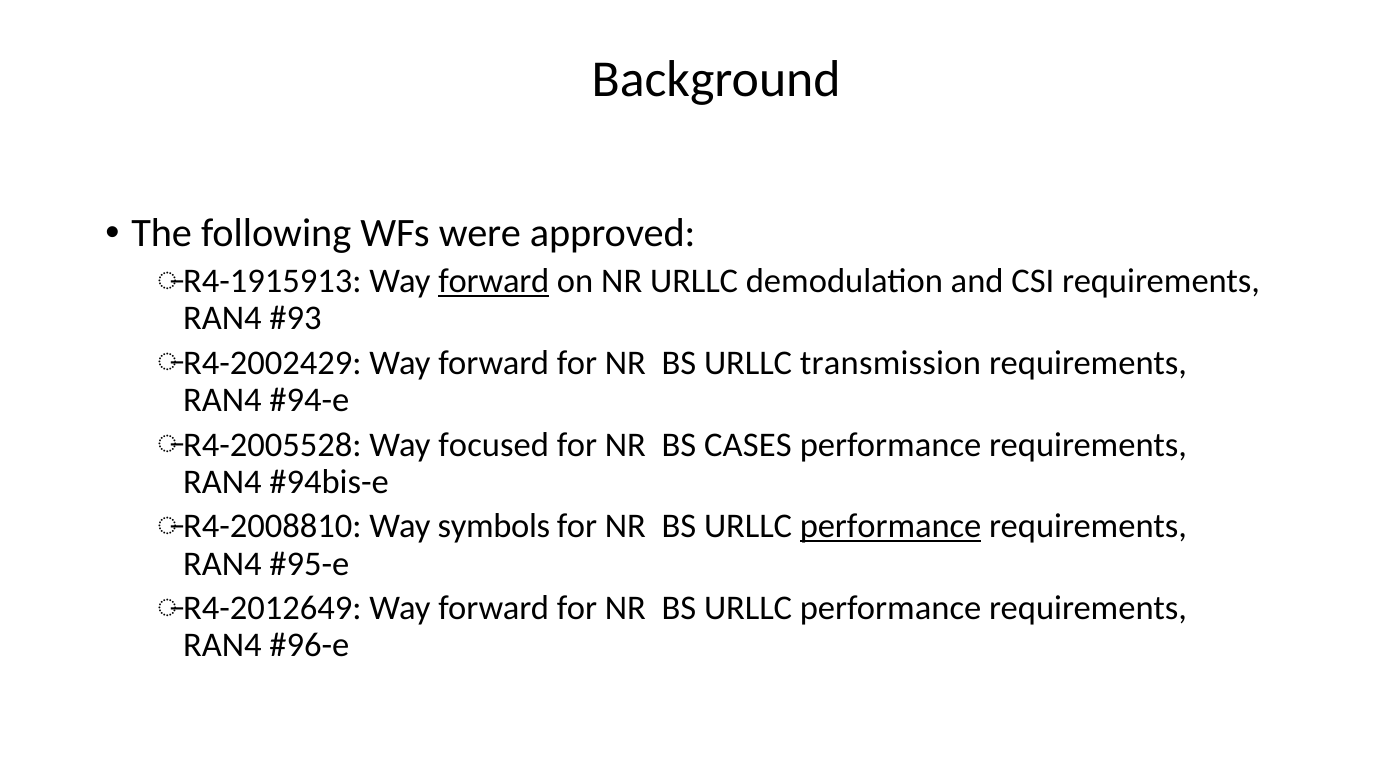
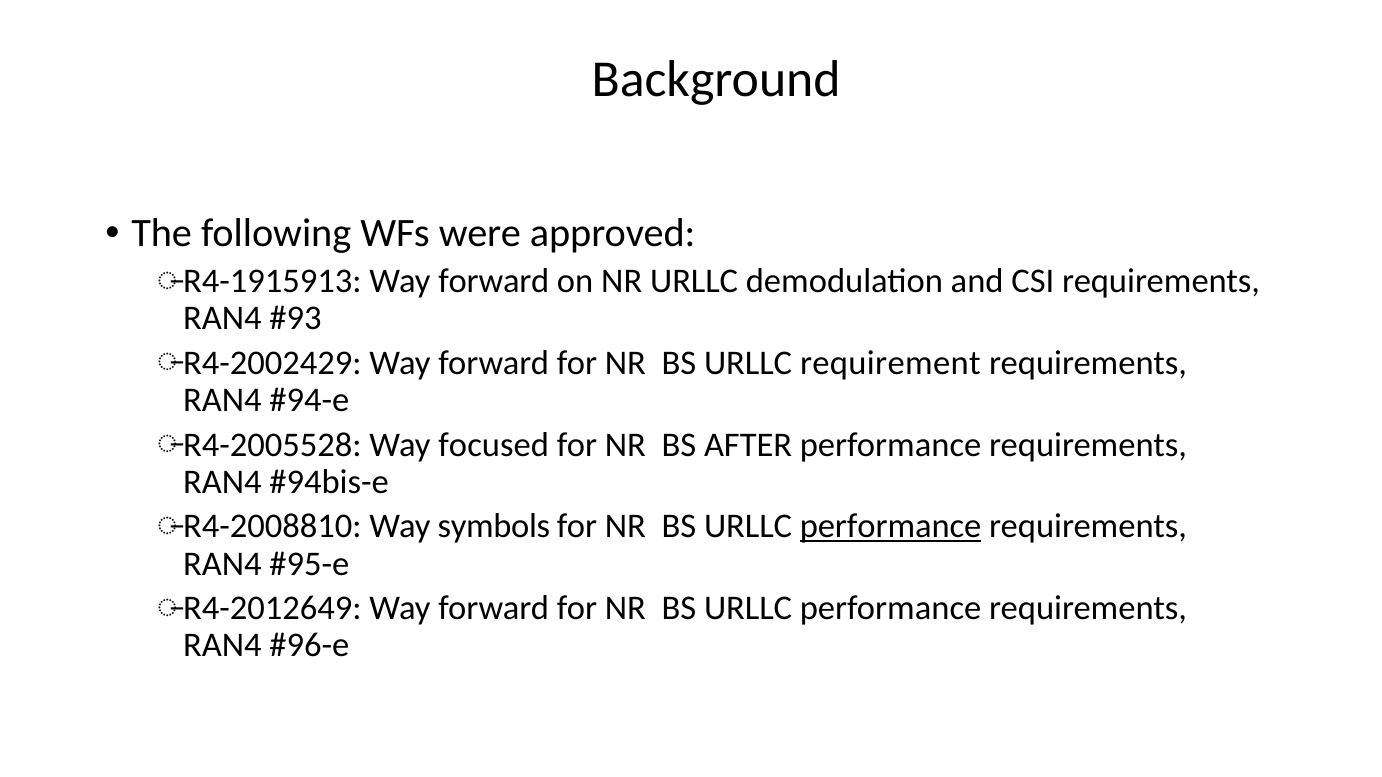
forward at (494, 281) underline: present -> none
transmission: transmission -> requirement
CASES: CASES -> AFTER
